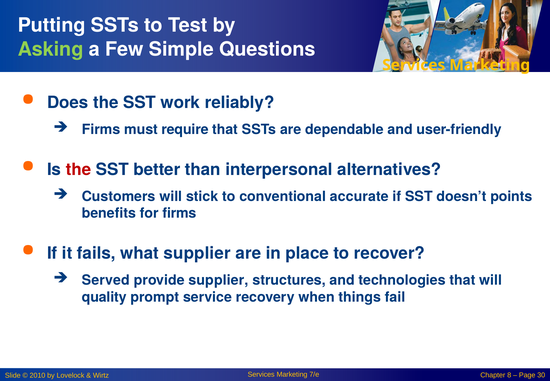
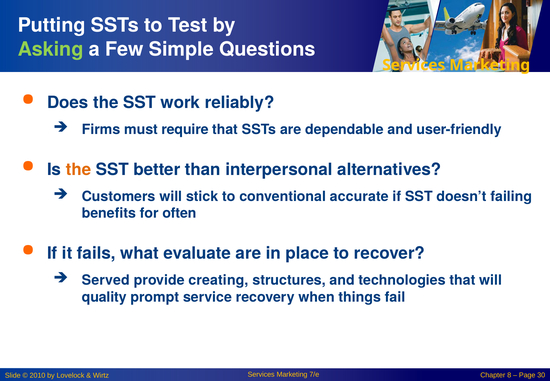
the at (78, 169) colour: red -> orange
points: points -> failing
for firms: firms -> often
what supplier: supplier -> evaluate
provide supplier: supplier -> creating
